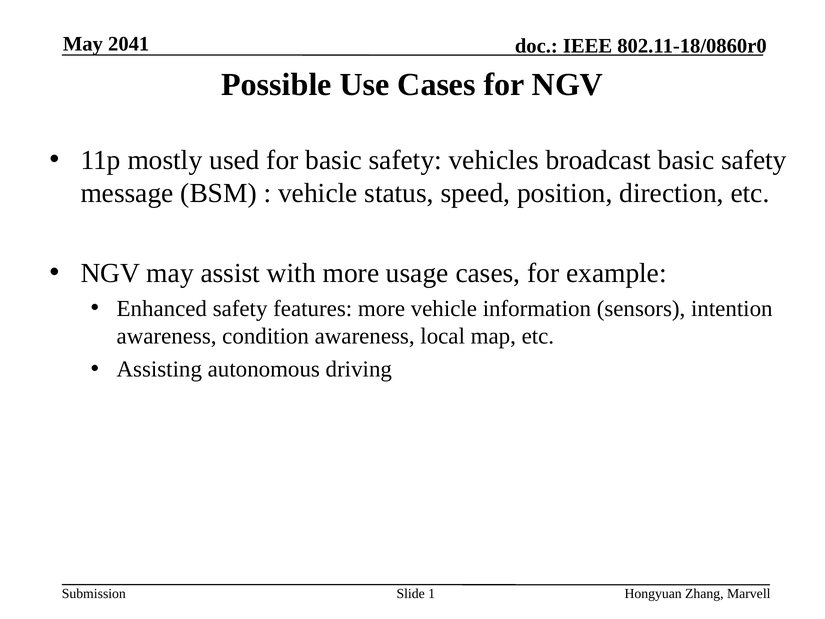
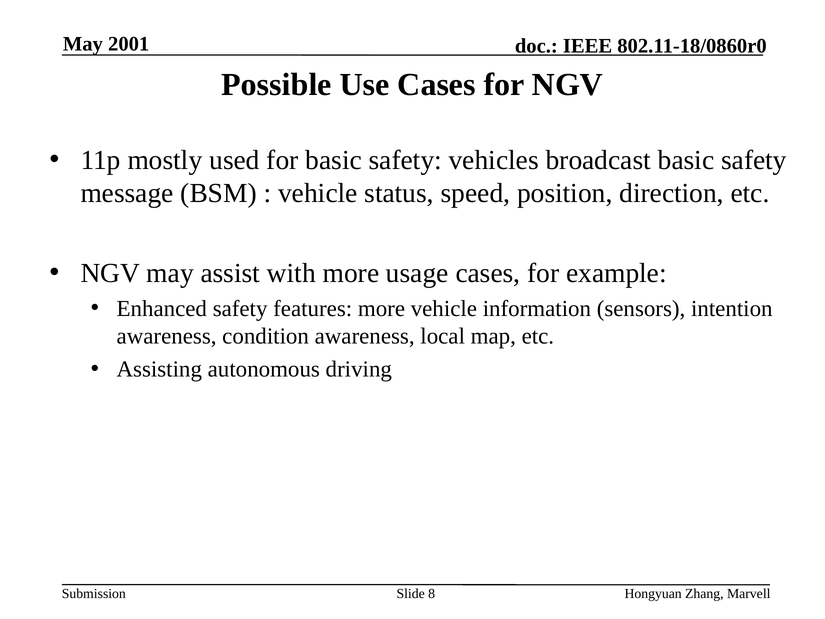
2041: 2041 -> 2001
1: 1 -> 8
